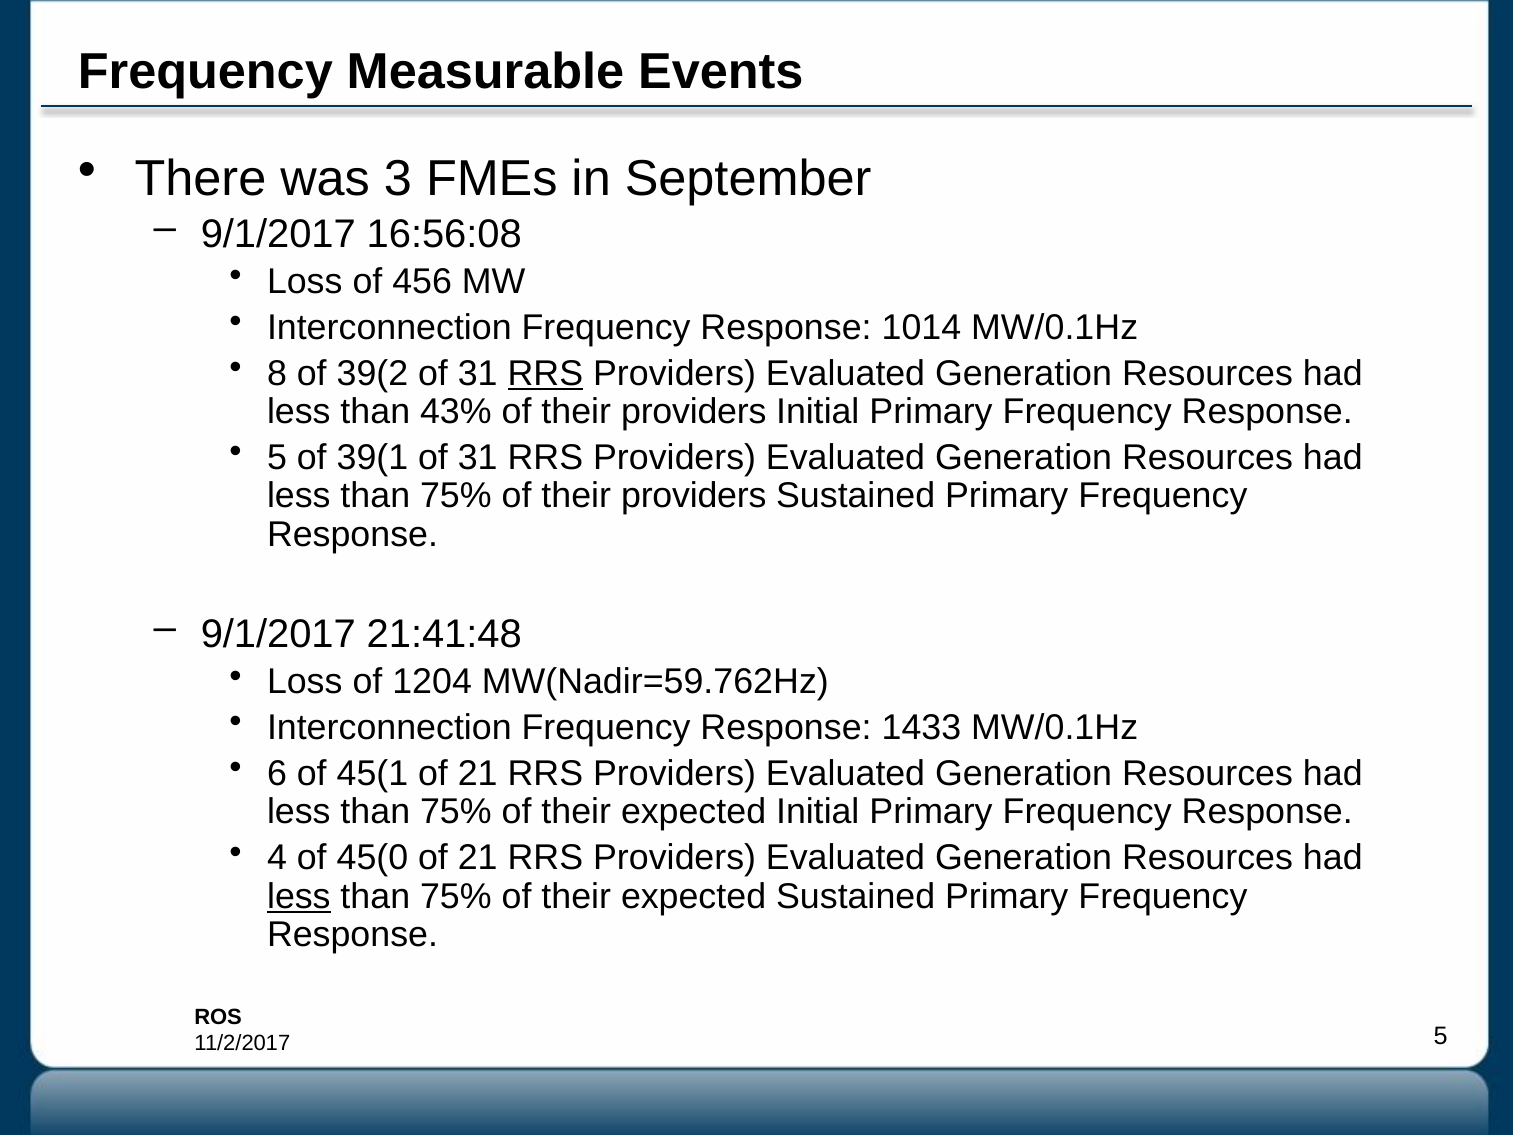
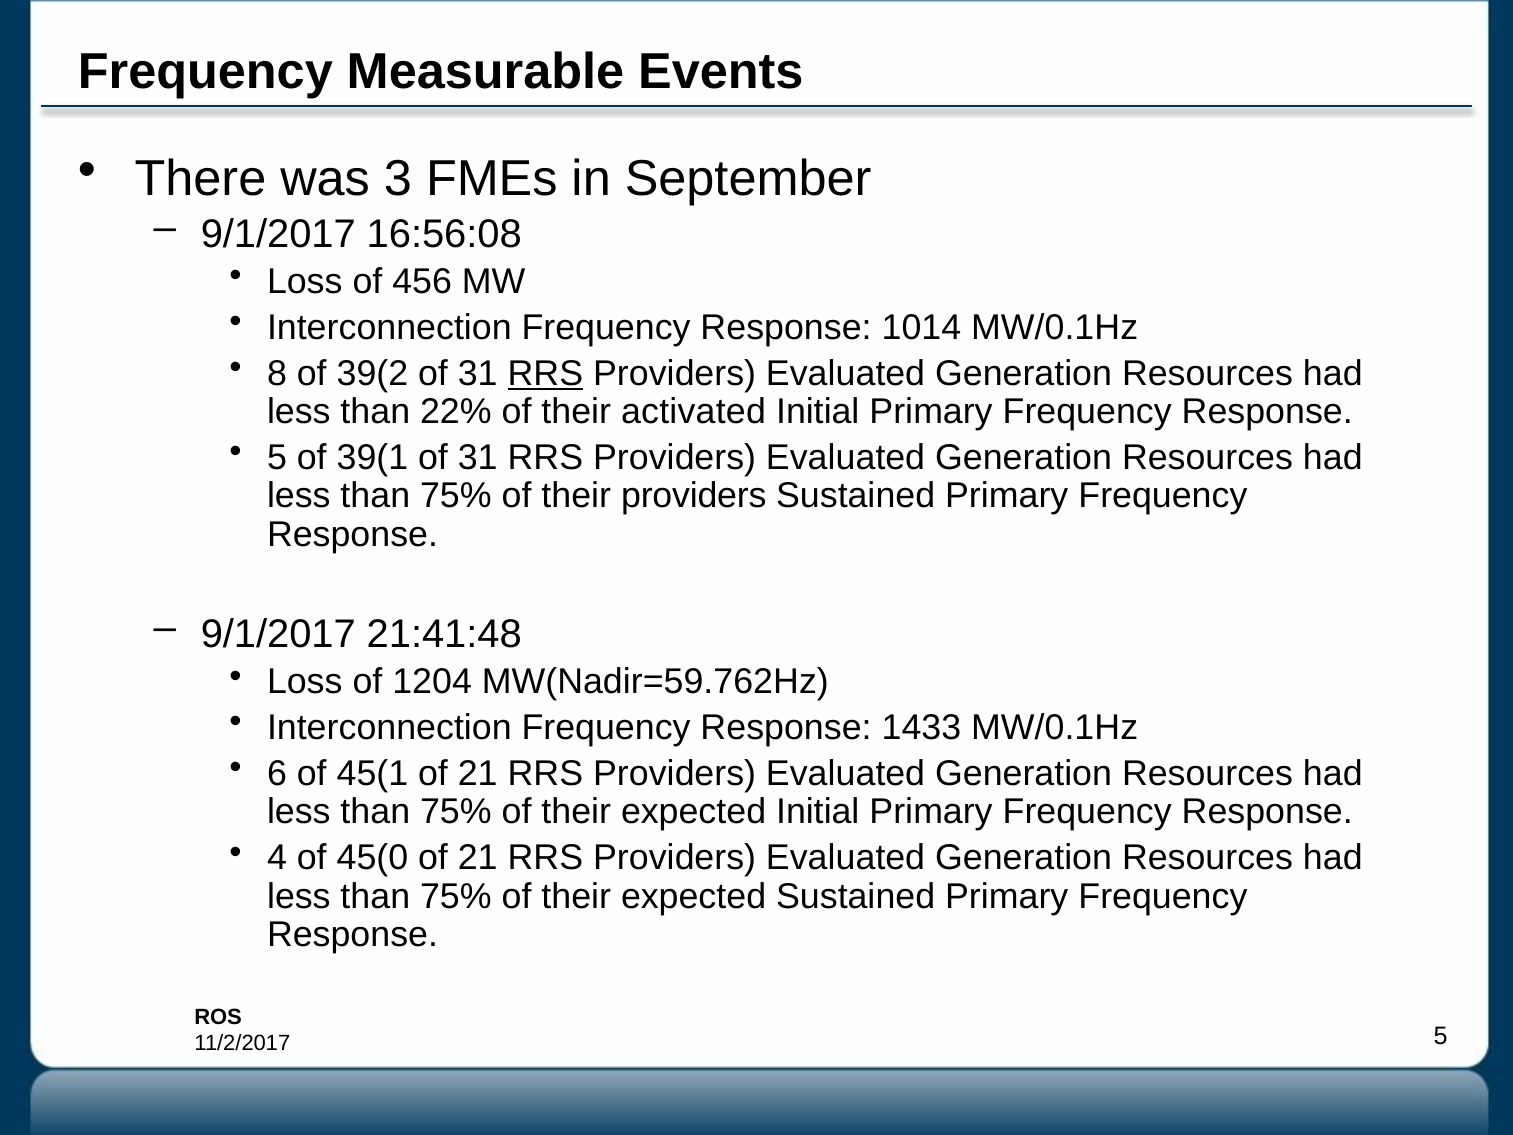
43%: 43% -> 22%
providers at (694, 412): providers -> activated
less at (299, 896) underline: present -> none
